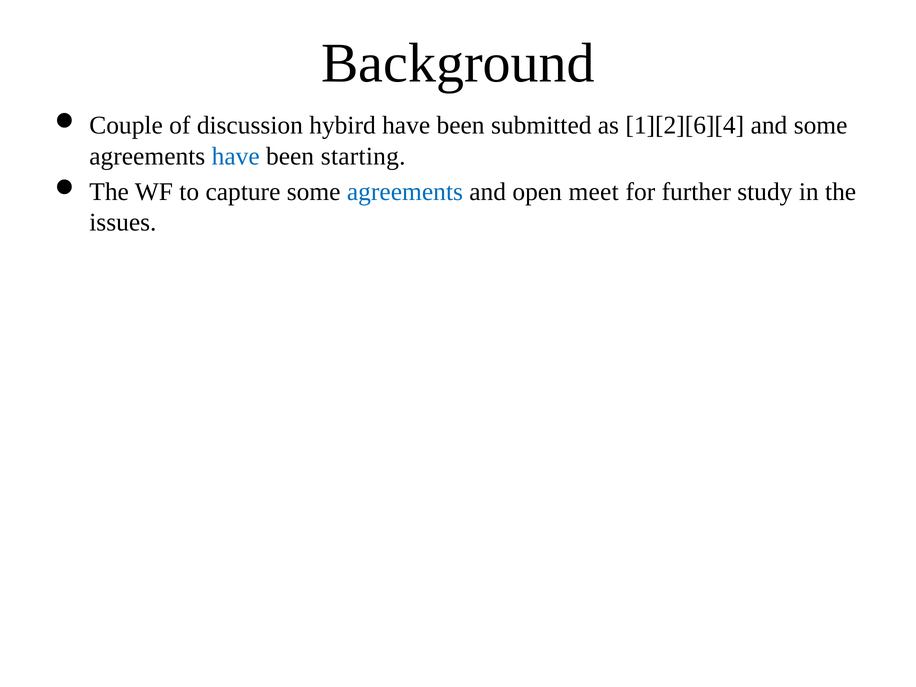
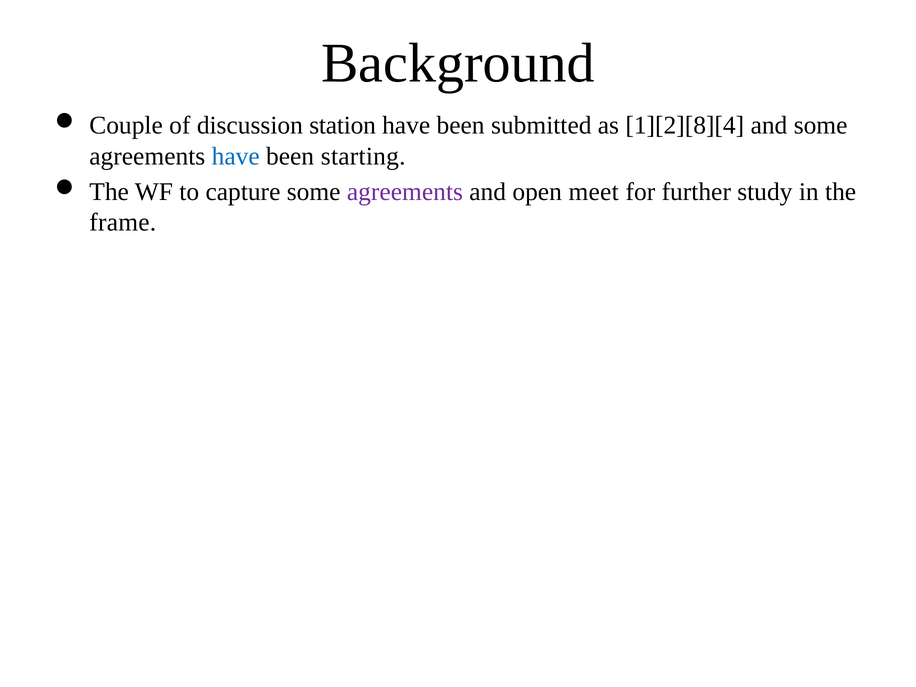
hybird: hybird -> station
1][2][6][4: 1][2][6][4 -> 1][2][8][4
agreements at (405, 192) colour: blue -> purple
issues: issues -> frame
